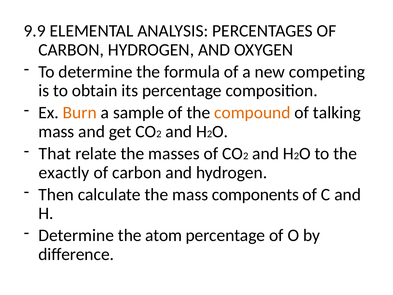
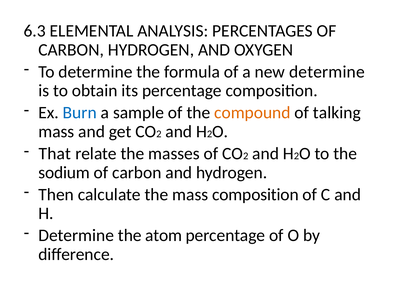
9.9: 9.9 -> 6.3
new competing: competing -> determine
Burn colour: orange -> blue
exactly: exactly -> sodium
mass components: components -> composition
